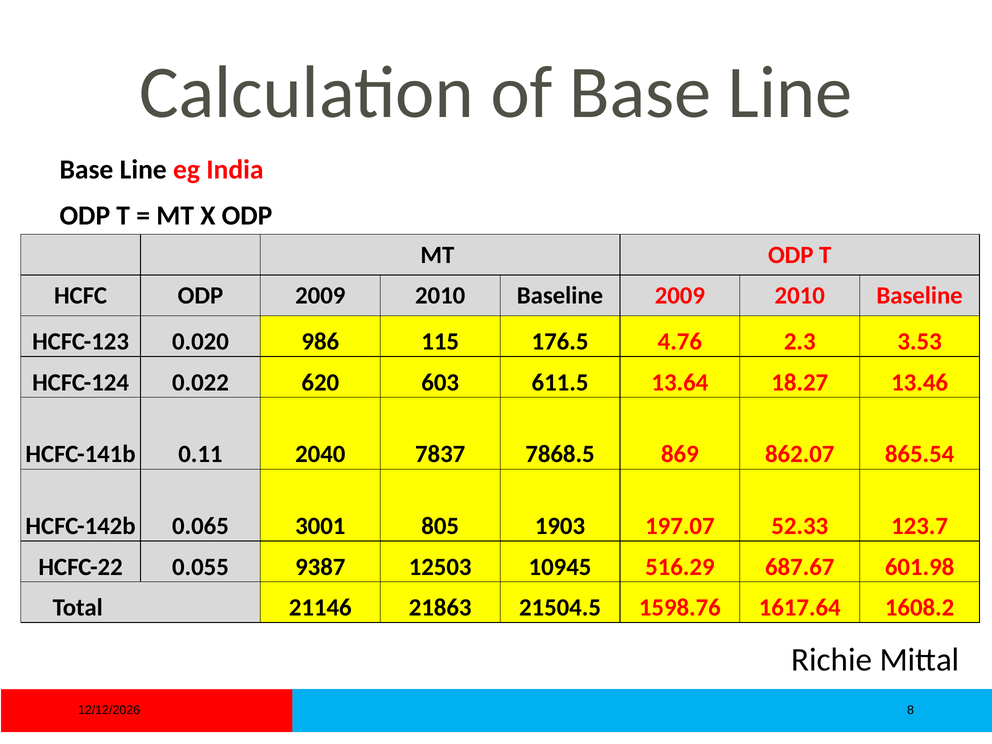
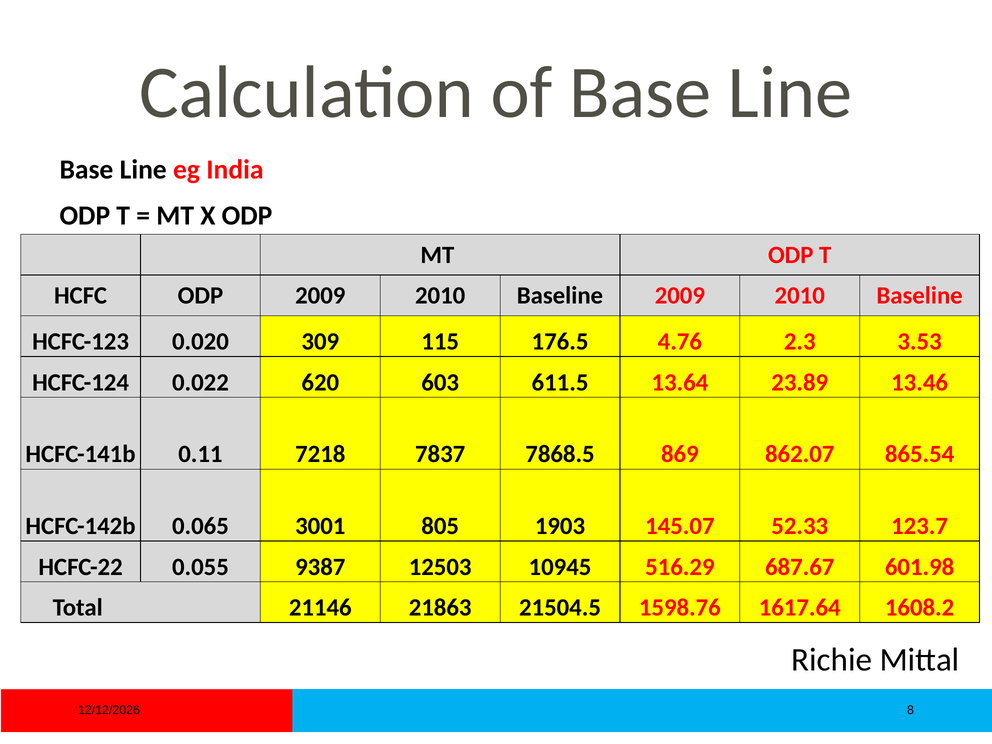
986: 986 -> 309
18.27: 18.27 -> 23.89
2040: 2040 -> 7218
197.07: 197.07 -> 145.07
